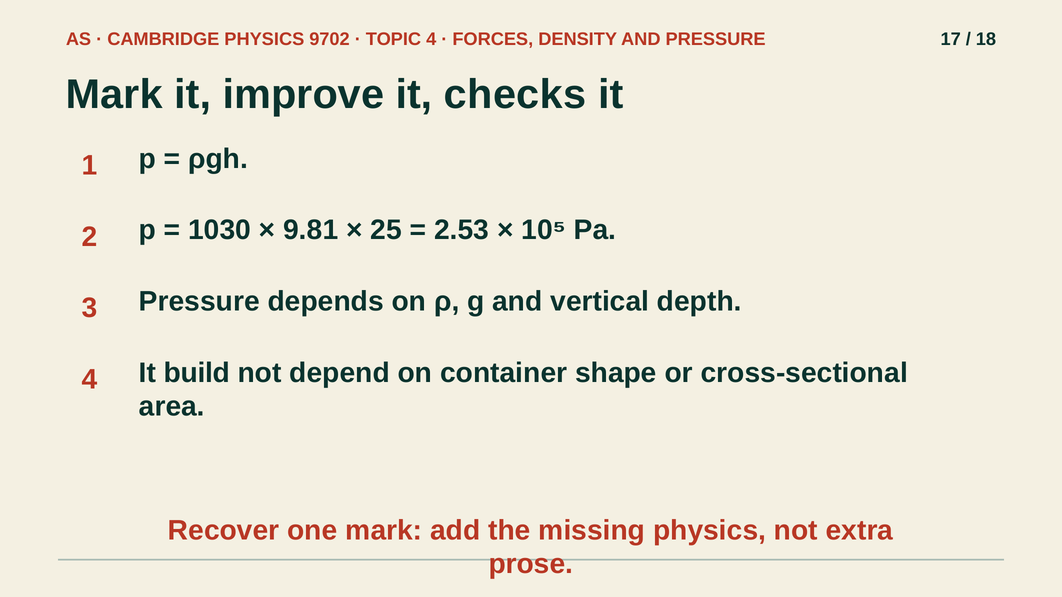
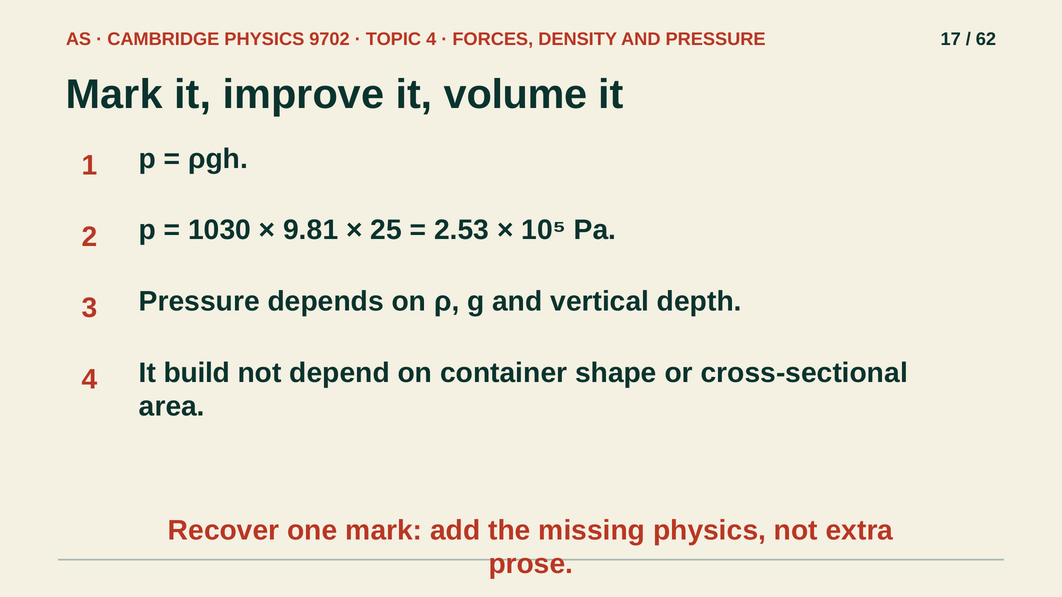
18: 18 -> 62
checks: checks -> volume
